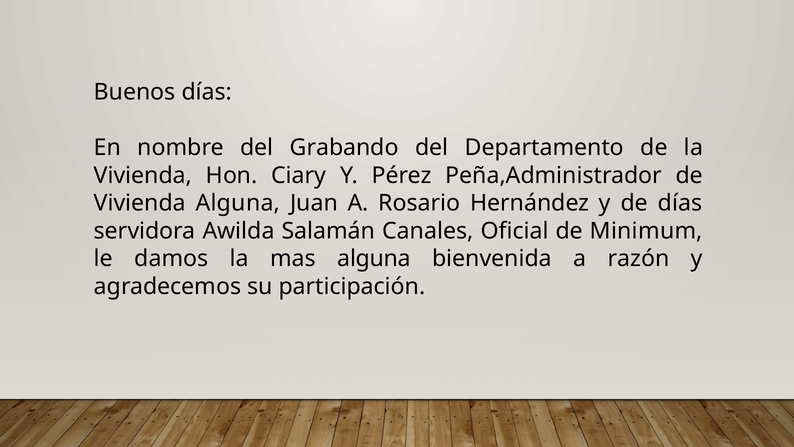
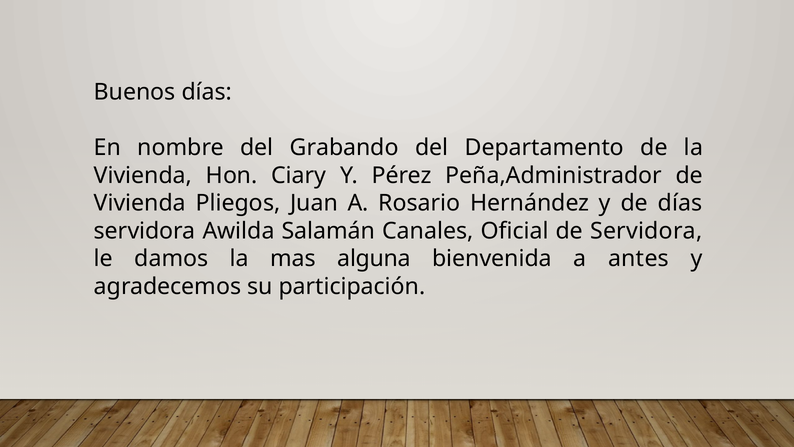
Vivienda Alguna: Alguna -> Pliegos
de Minimum: Minimum -> Servidora
razón: razón -> antes
